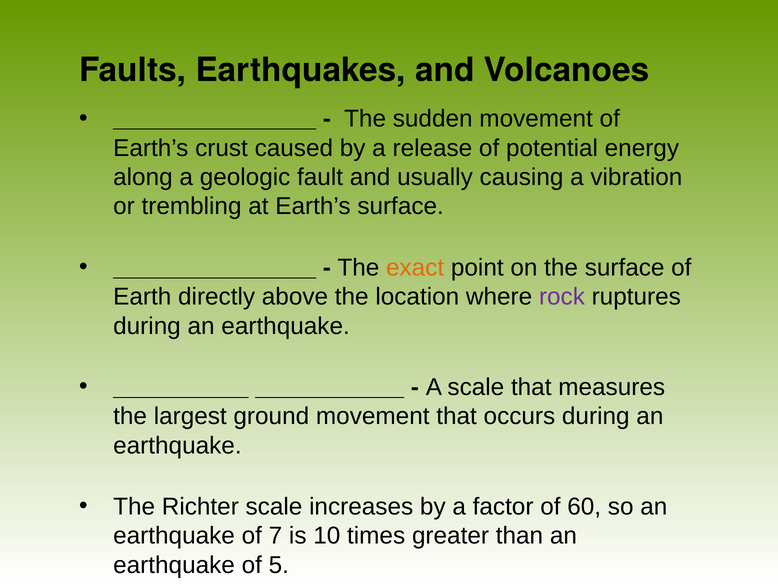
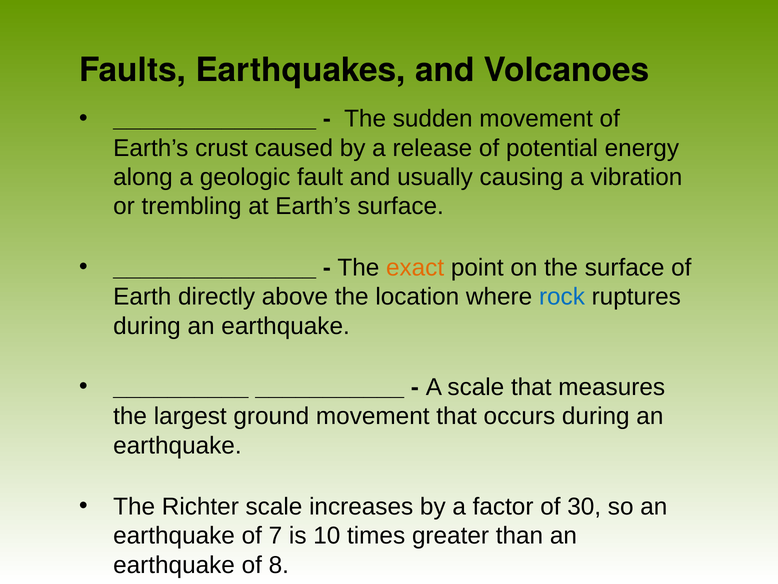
rock colour: purple -> blue
60: 60 -> 30
5: 5 -> 8
